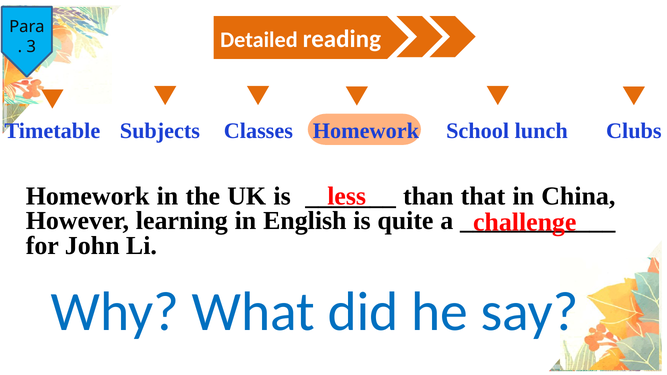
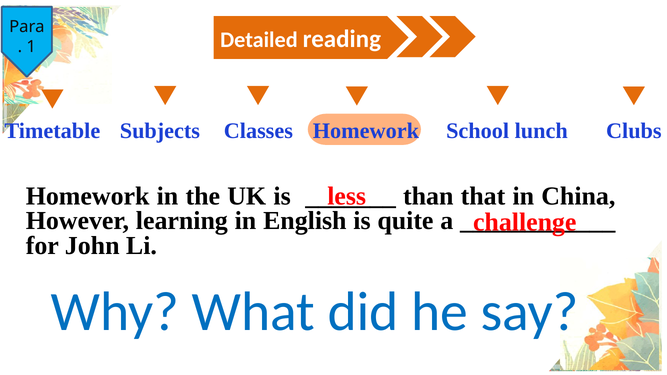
3: 3 -> 1
